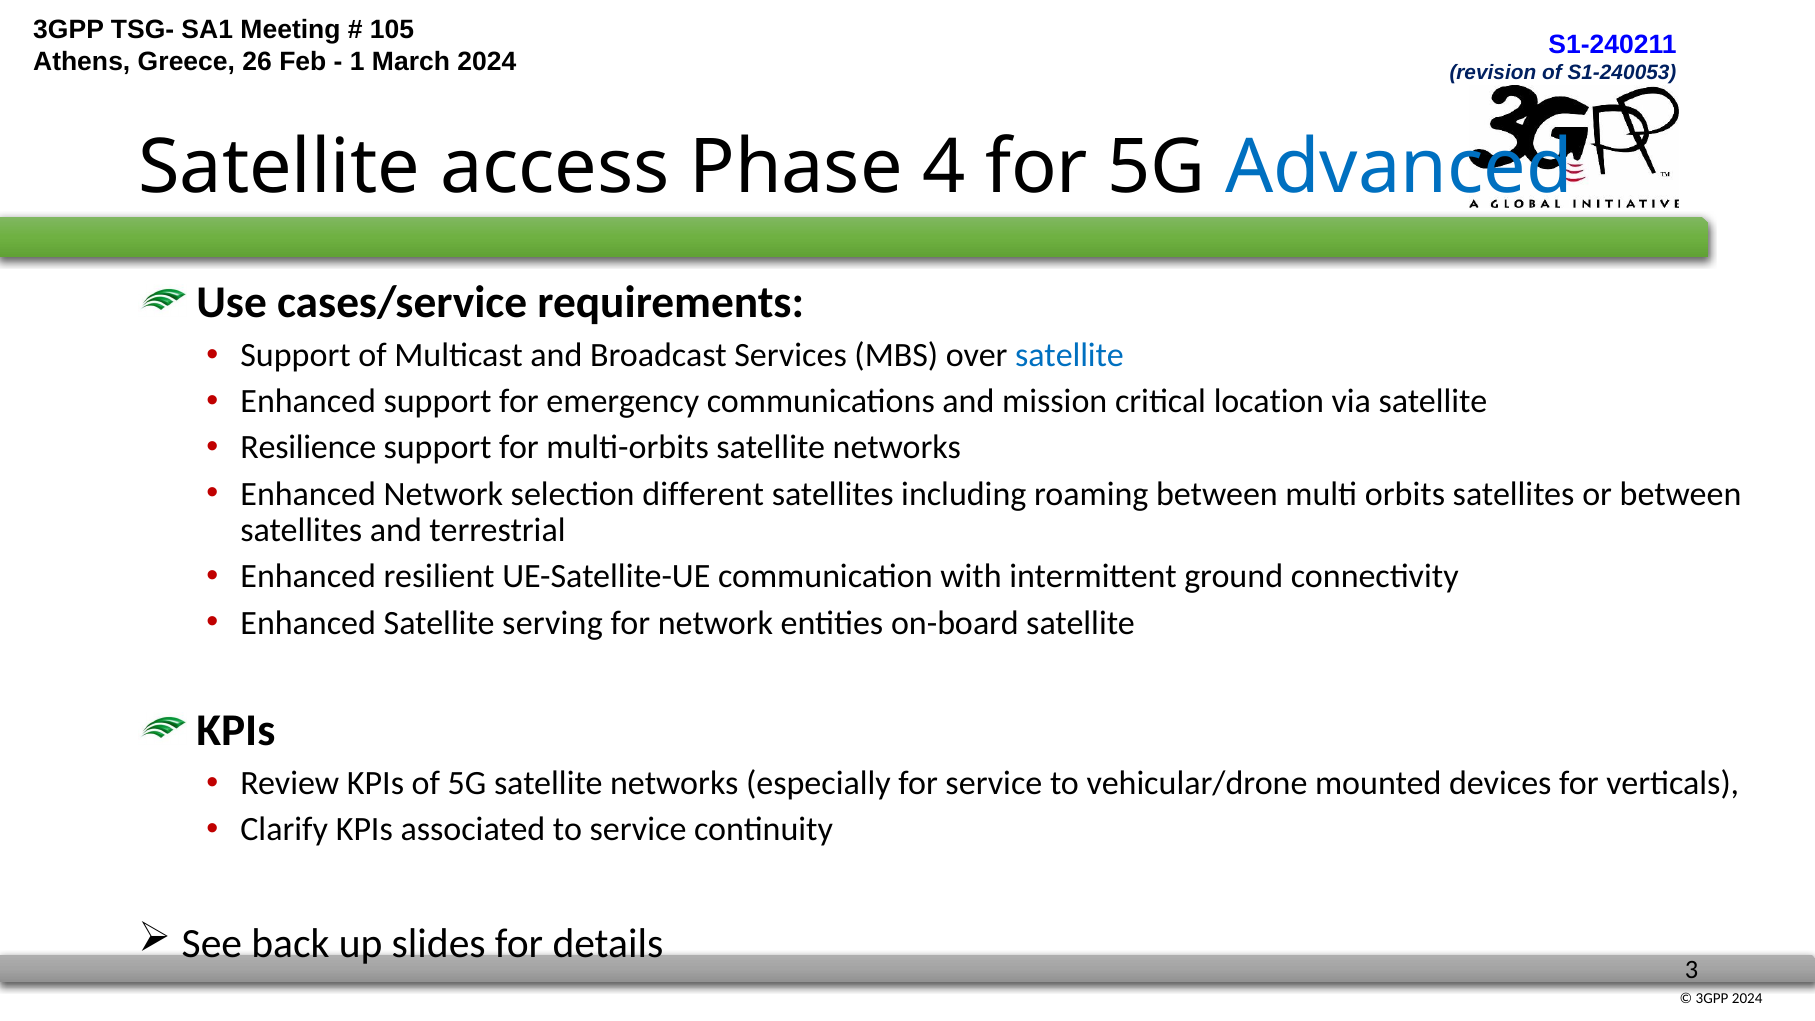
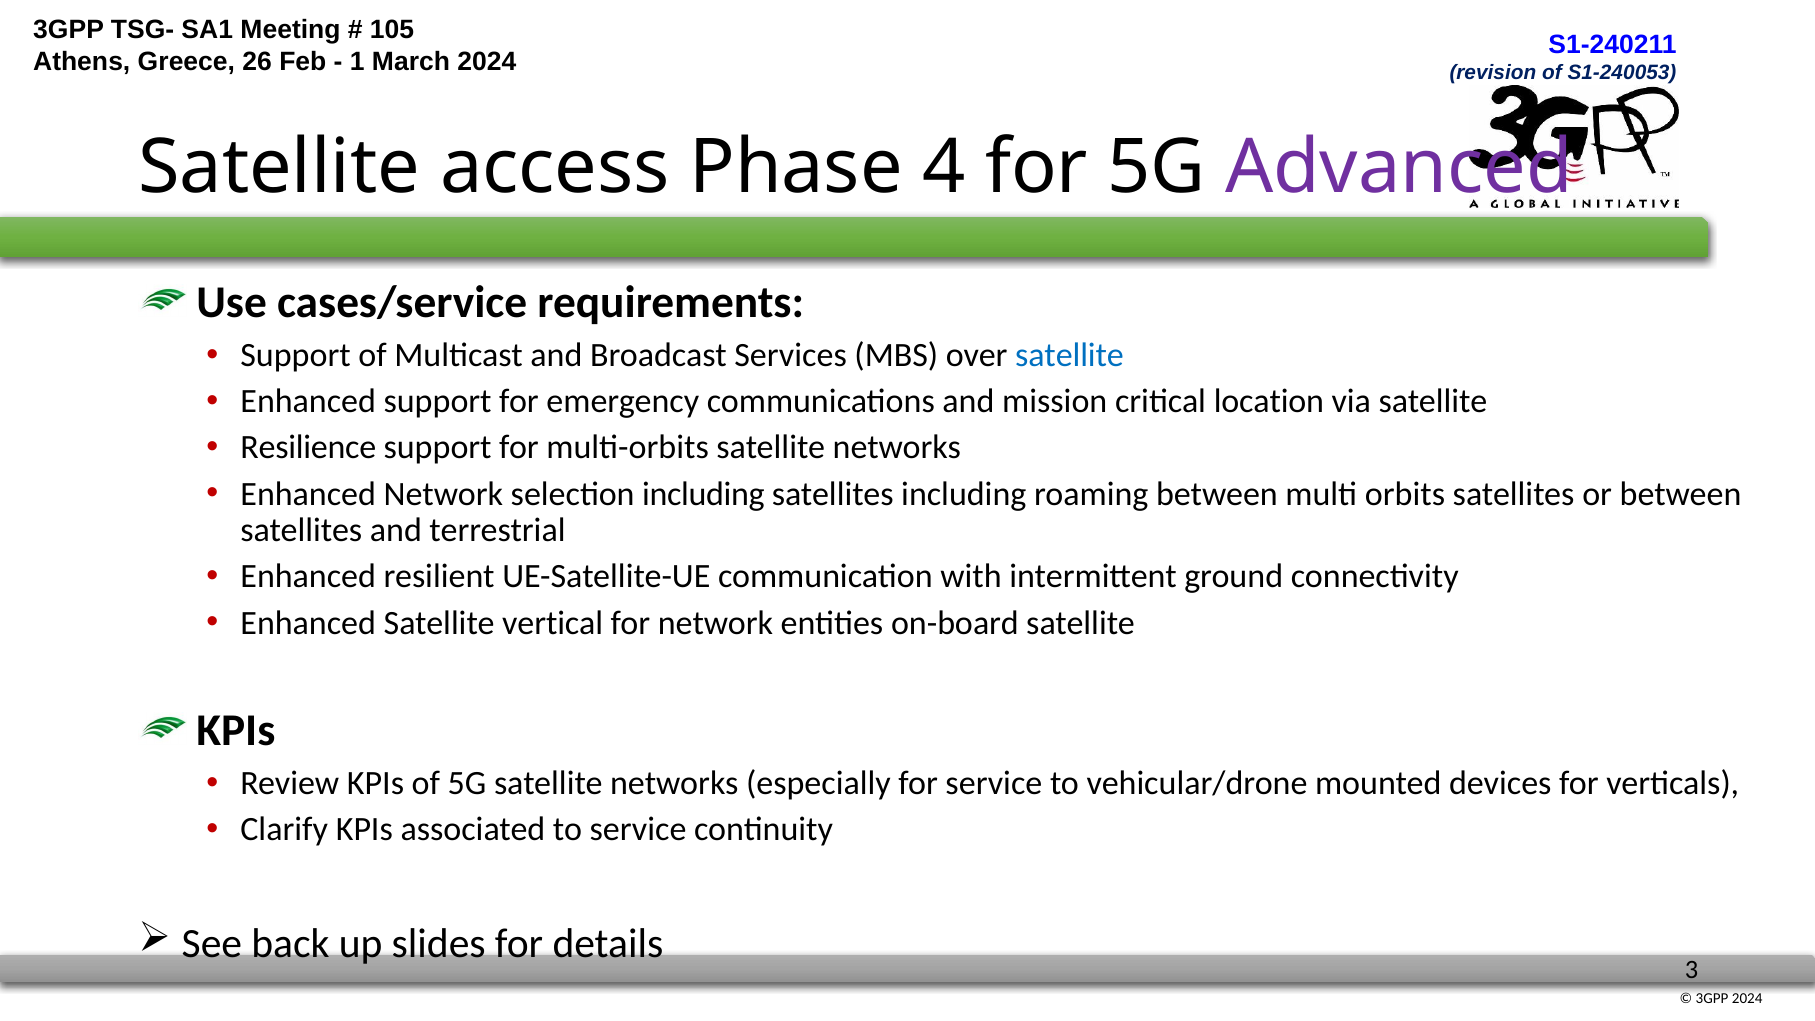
Advanced colour: blue -> purple
selection different: different -> including
serving: serving -> vertical
